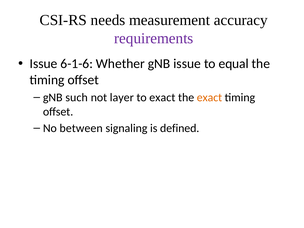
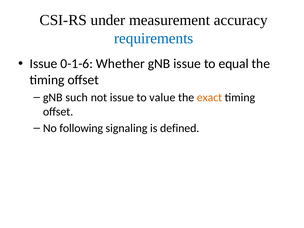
needs: needs -> under
requirements colour: purple -> blue
6-1-6: 6-1-6 -> 0-1-6
not layer: layer -> issue
to exact: exact -> value
between: between -> following
